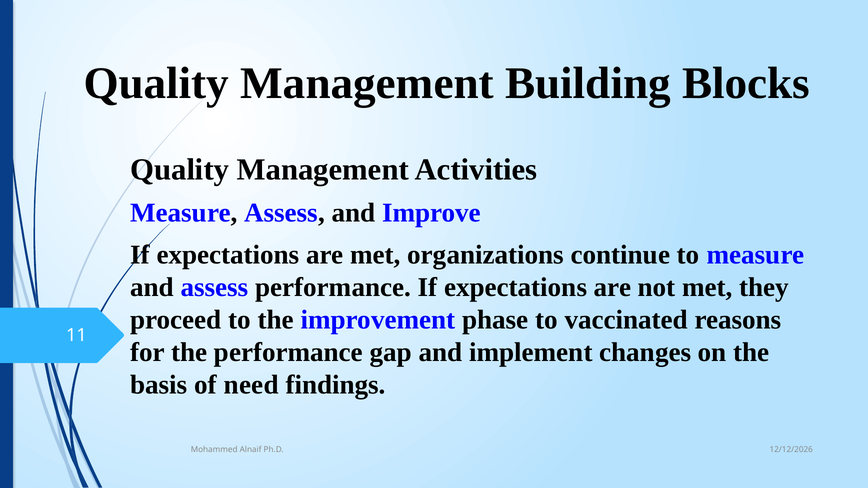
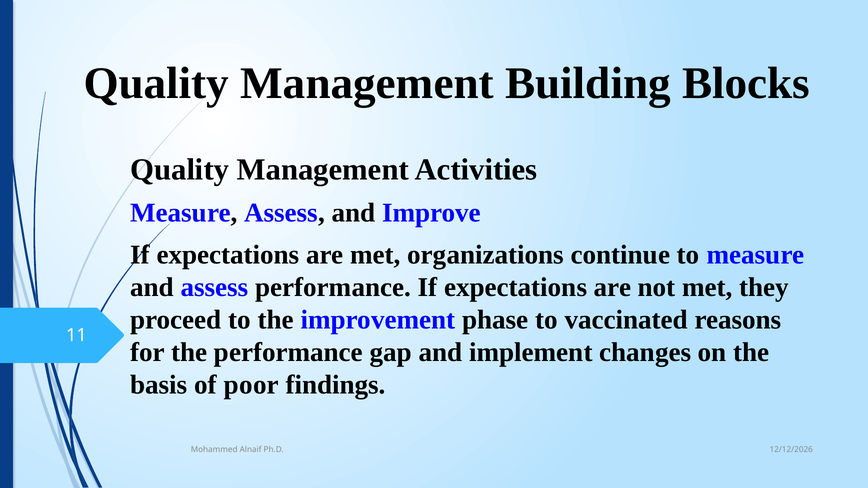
need: need -> poor
